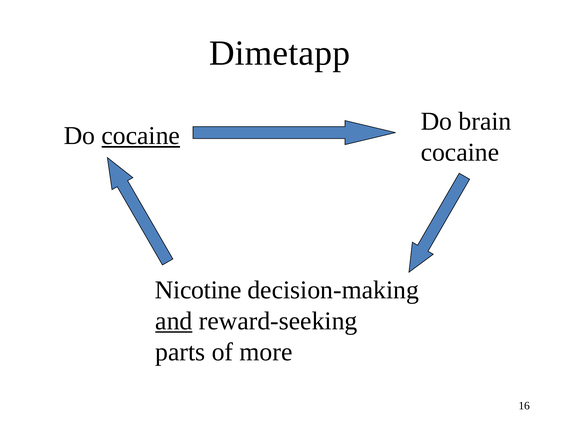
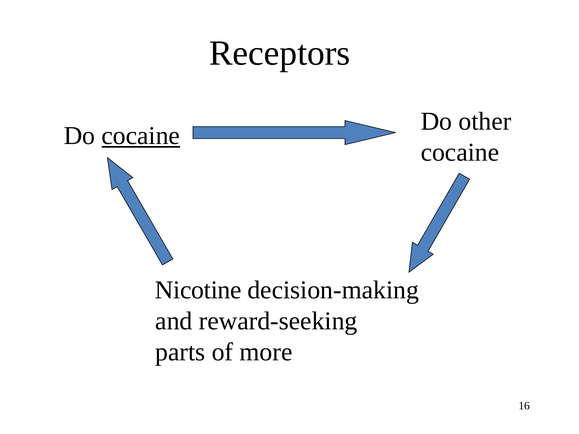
Dimetapp: Dimetapp -> Receptors
brain: brain -> other
and underline: present -> none
